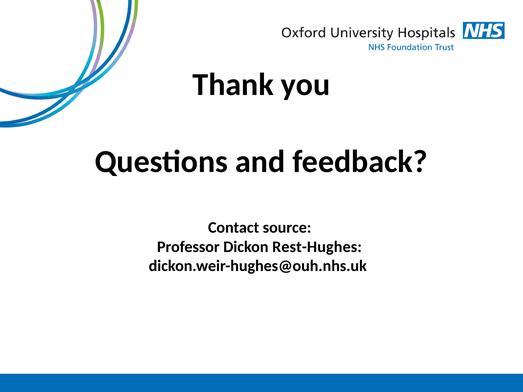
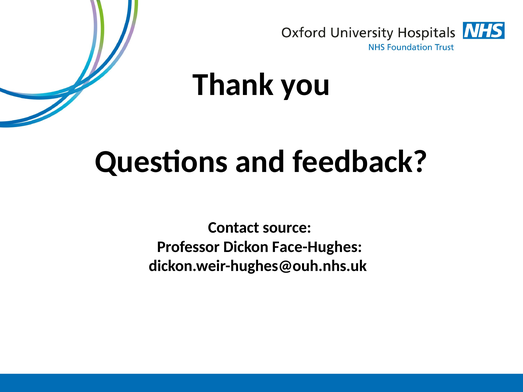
Rest-Hughes: Rest-Hughes -> Face-Hughes
